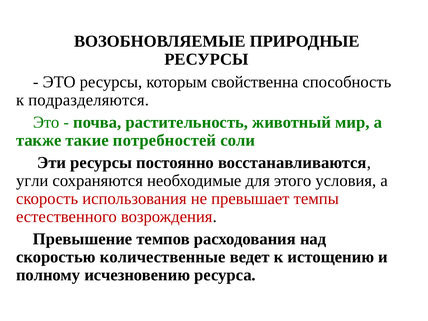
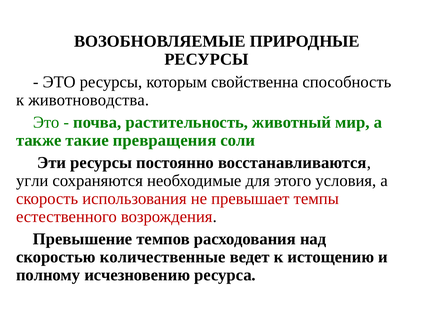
подразделяются: подразделяются -> животноводства
потребностей: потребностей -> превращения
